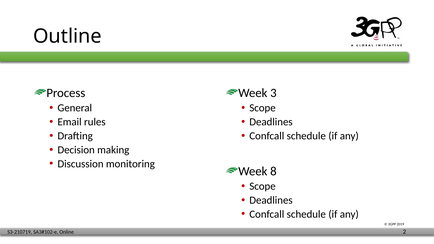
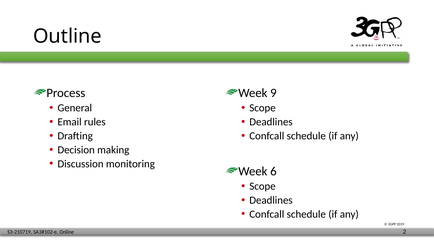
3: 3 -> 9
8: 8 -> 6
